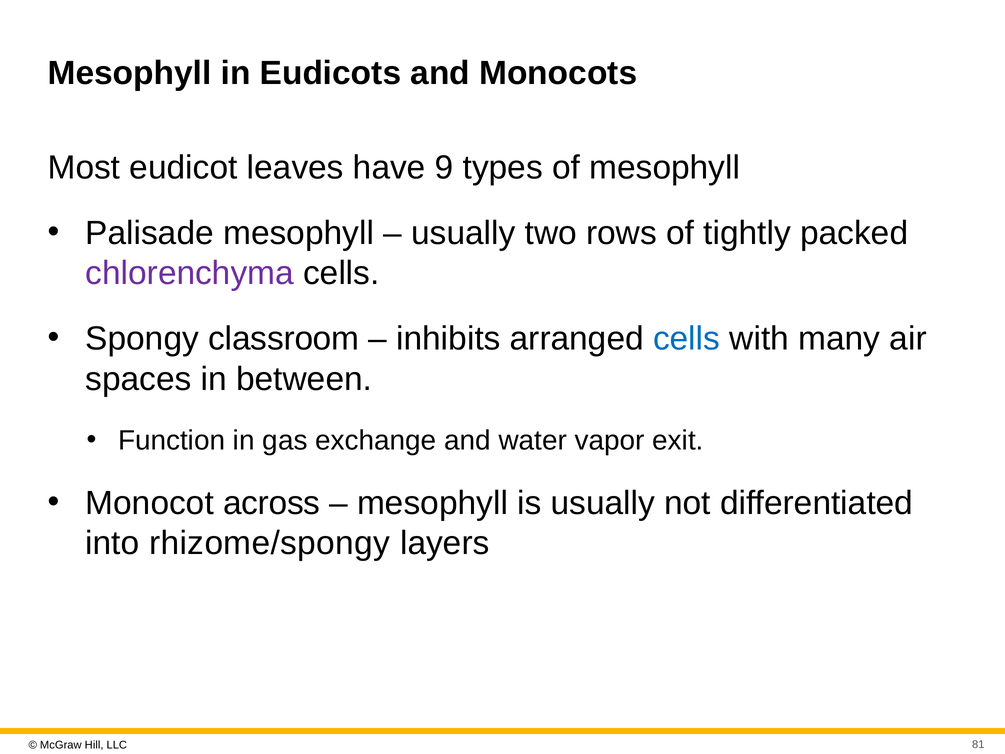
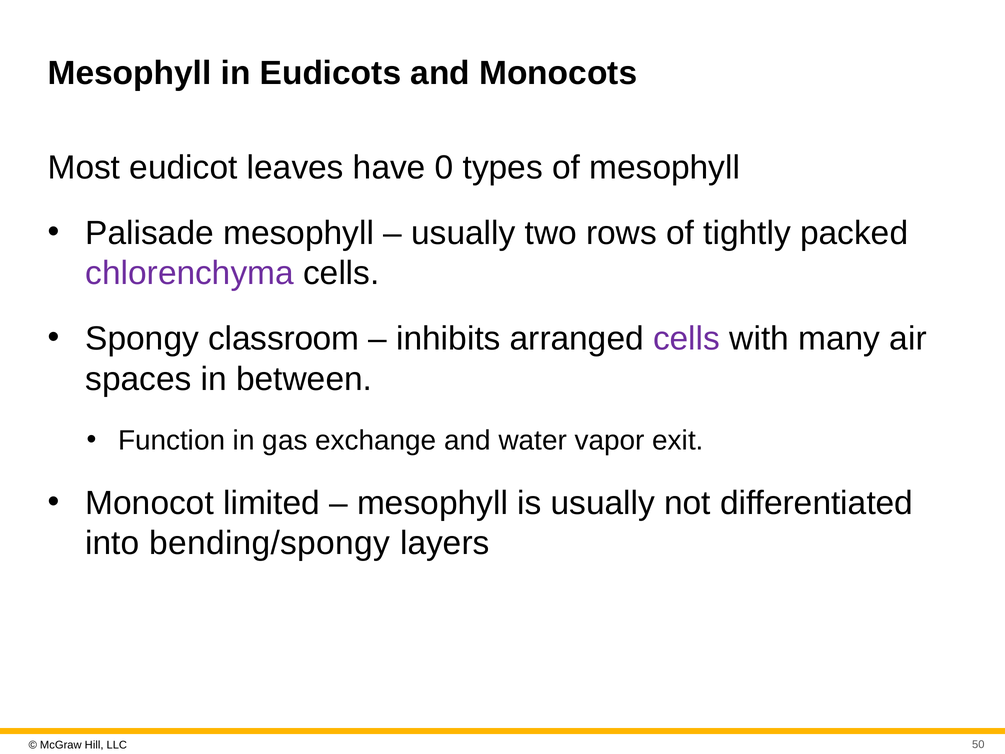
9: 9 -> 0
cells at (687, 339) colour: blue -> purple
across: across -> limited
rhizome/spongy: rhizome/spongy -> bending/spongy
81: 81 -> 50
